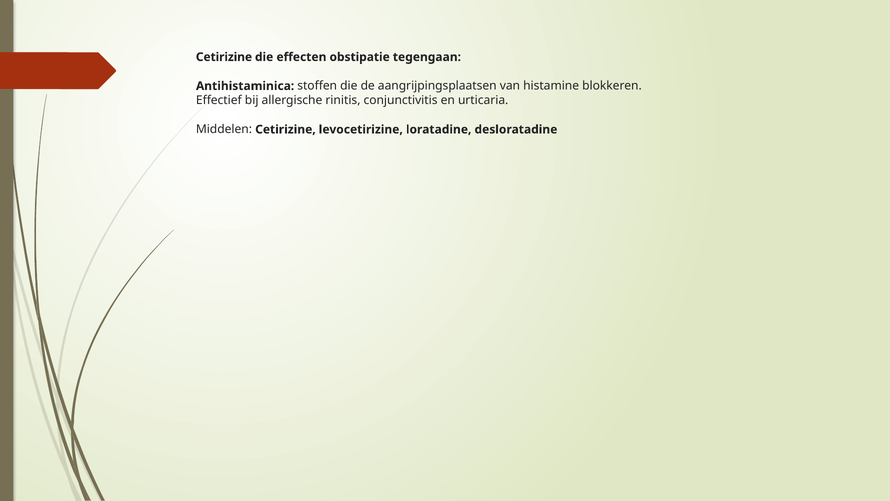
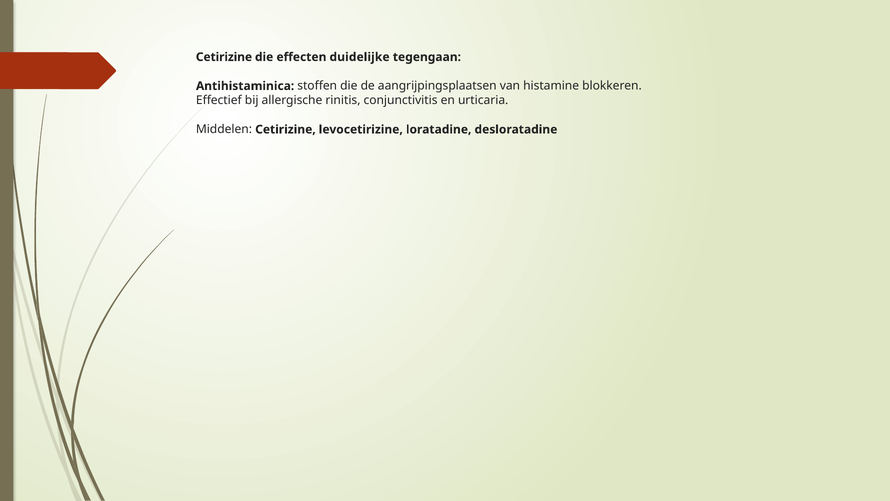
obstipatie: obstipatie -> duidelijke
